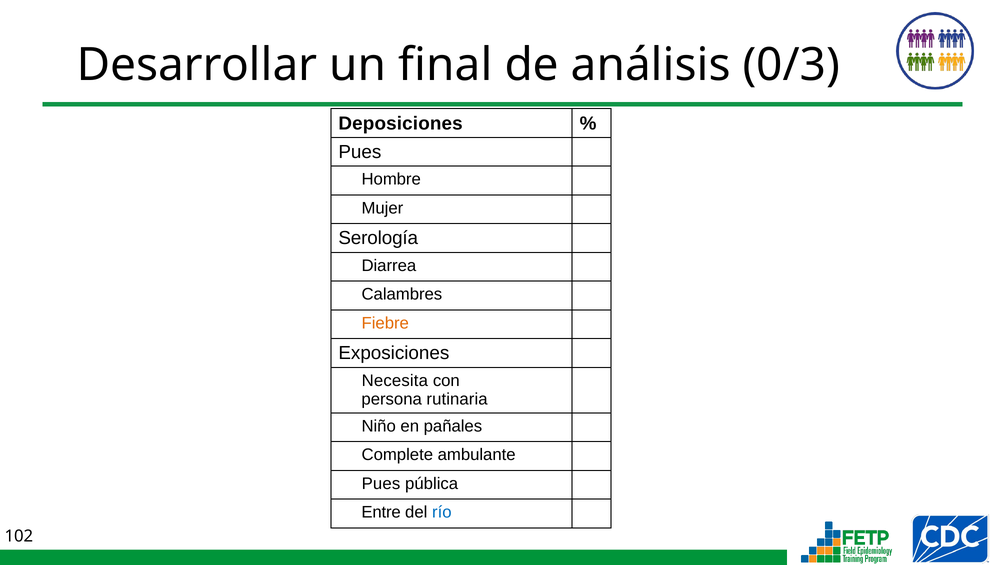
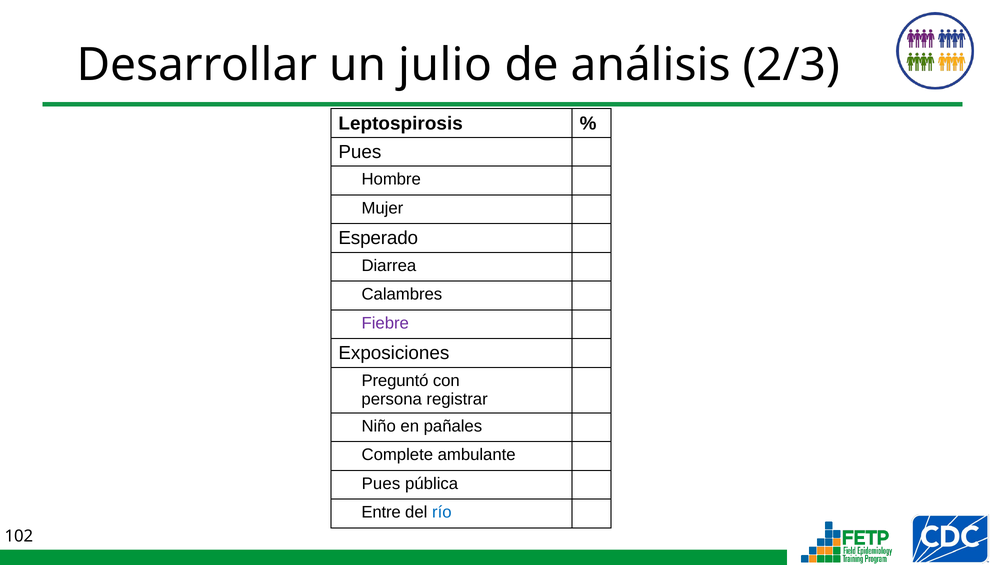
final: final -> julio
0/3: 0/3 -> 2/3
Deposiciones: Deposiciones -> Leptospirosis
Serología: Serología -> Esperado
Fiebre colour: orange -> purple
Necesita: Necesita -> Preguntó
rutinaria: rutinaria -> registrar
